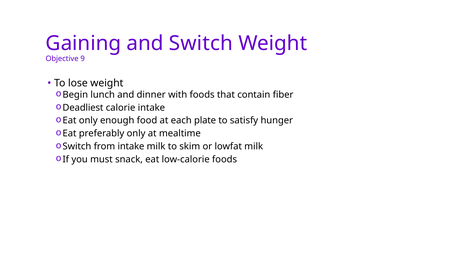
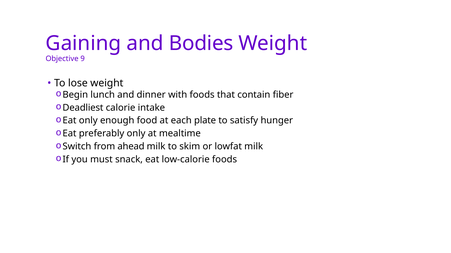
and Switch: Switch -> Bodies
from intake: intake -> ahead
